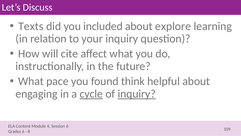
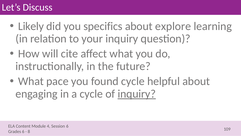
Texts: Texts -> Likely
included: included -> specifics
found think: think -> cycle
cycle at (91, 94) underline: present -> none
